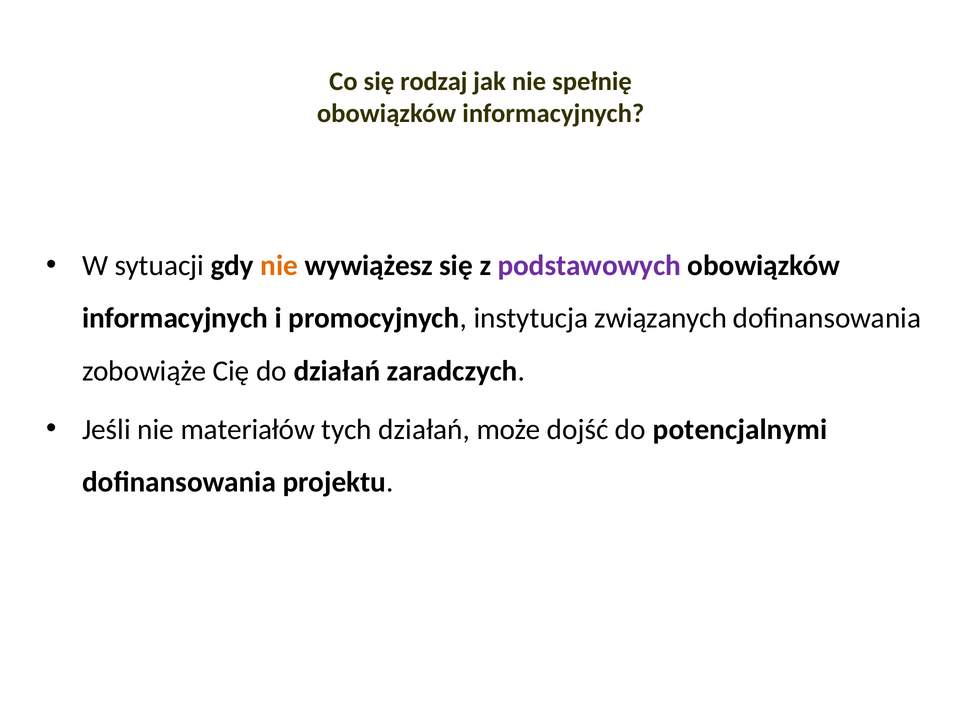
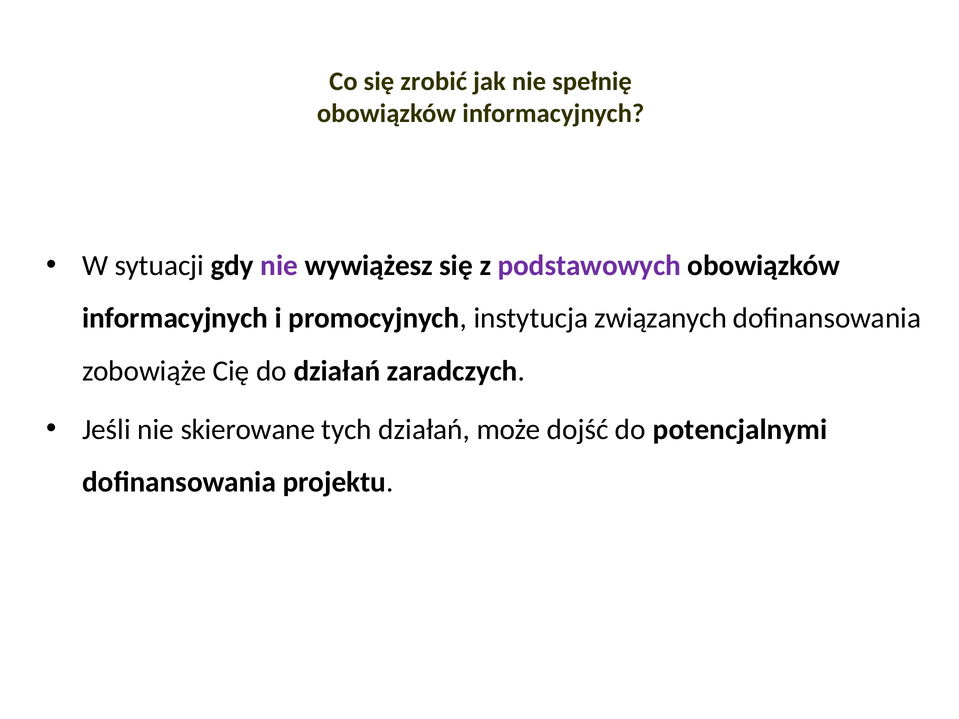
rodzaj: rodzaj -> zrobić
nie at (279, 266) colour: orange -> purple
materiałów: materiałów -> skierowane
